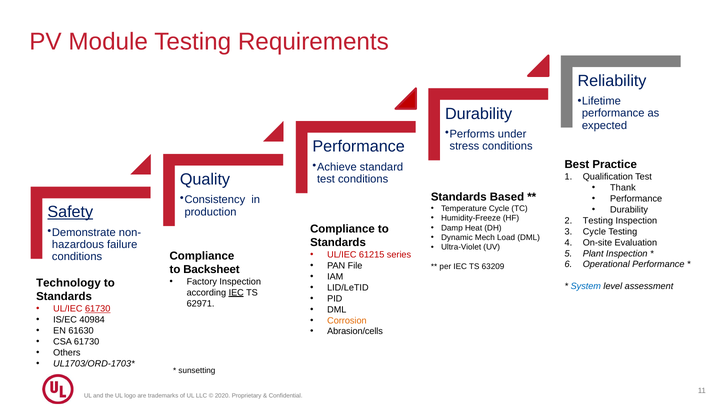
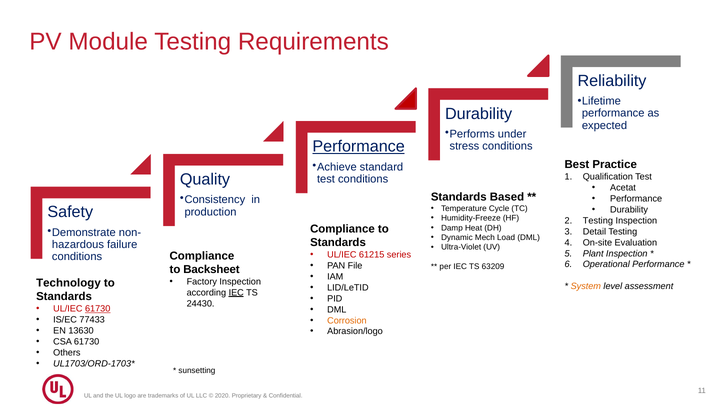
Performance at (359, 146) underline: none -> present
Thank: Thank -> Acetat
Safety underline: present -> none
Cycle at (594, 231): Cycle -> Detail
System colour: blue -> orange
62971: 62971 -> 24430
40984: 40984 -> 77433
61630: 61630 -> 13630
Abrasion/cells: Abrasion/cells -> Abrasion/logo
